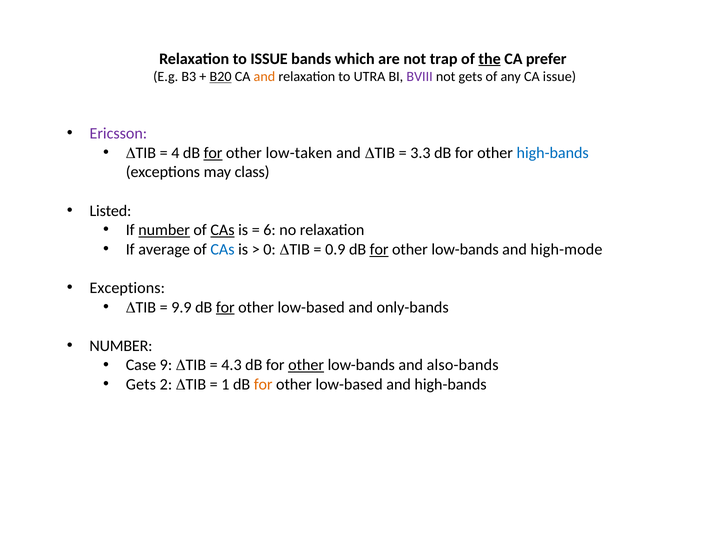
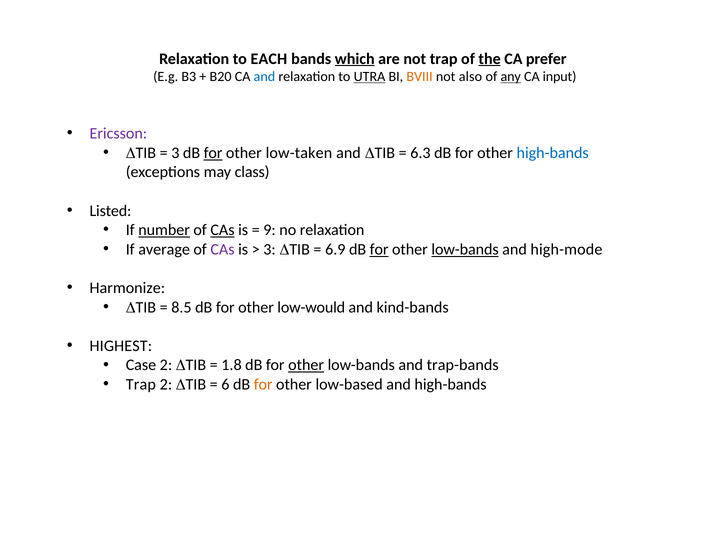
to ISSUE: ISSUE -> EACH
which underline: none -> present
B20 underline: present -> none
and at (264, 77) colour: orange -> blue
UTRA underline: none -> present
BVIII colour: purple -> orange
not gets: gets -> also
any underline: none -> present
CA issue: issue -> input
4 at (175, 153): 4 -> 3
3.3: 3.3 -> 6.3
6: 6 -> 9
CAs at (222, 249) colour: blue -> purple
0 at (270, 249): 0 -> 3
0.9: 0.9 -> 6.9
low-bands at (465, 249) underline: none -> present
Exceptions at (127, 288): Exceptions -> Harmonize
9.9: 9.9 -> 8.5
for at (225, 307) underline: present -> none
low-based at (311, 307): low-based -> low-would
only-bands: only-bands -> kind-bands
NUMBER at (121, 346): NUMBER -> HIGHEST
Case 9: 9 -> 2
4.3: 4.3 -> 1.8
also-bands: also-bands -> trap-bands
Gets at (141, 384): Gets -> Trap
1: 1 -> 6
